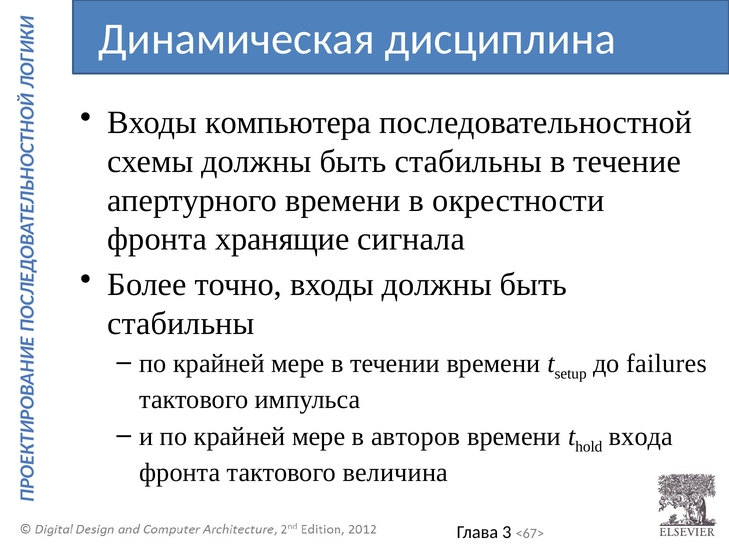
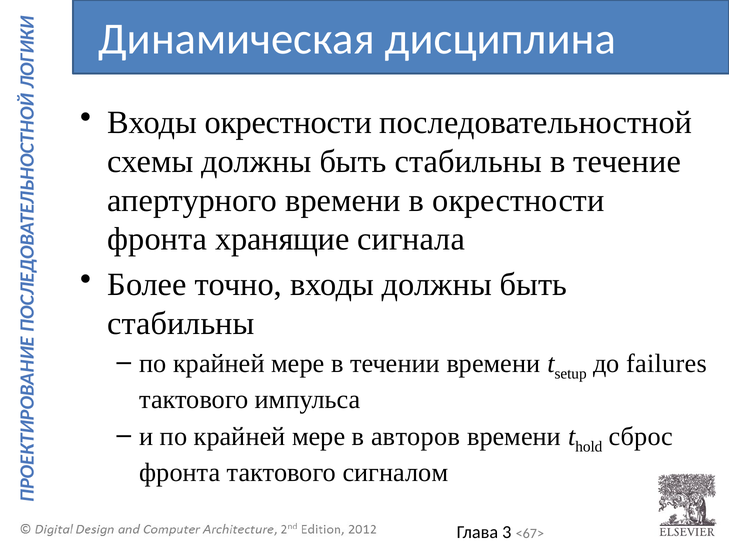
Входы компьютера: компьютера -> окрестности
входа: входа -> сброс
величина: величина -> сигналом
